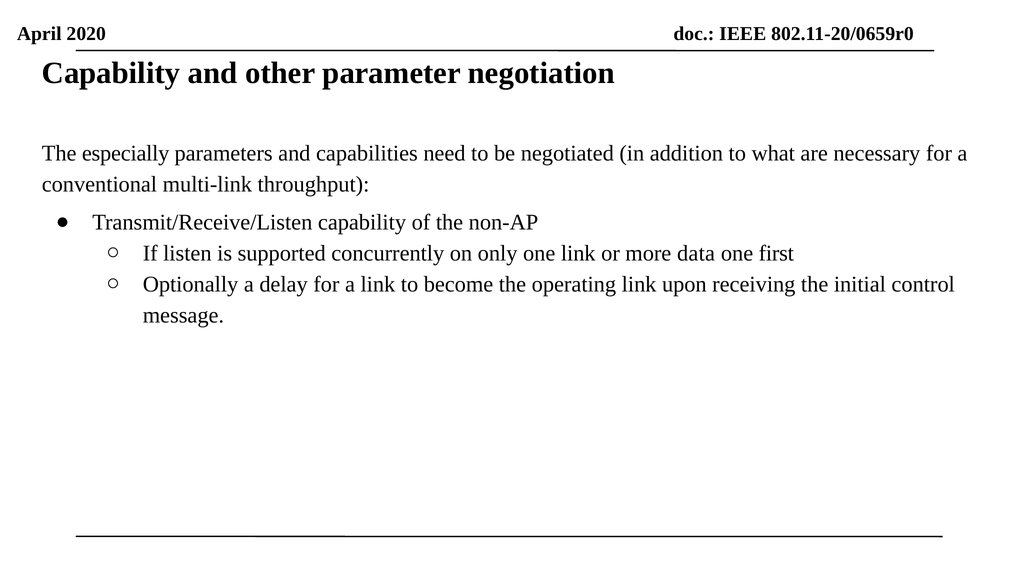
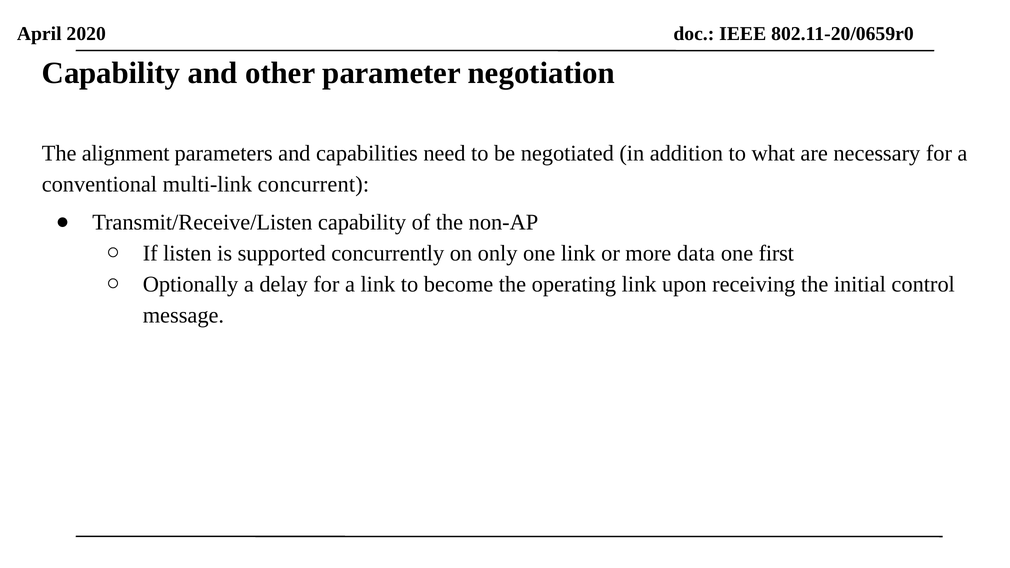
especially: especially -> alignment
throughput: throughput -> concurrent
